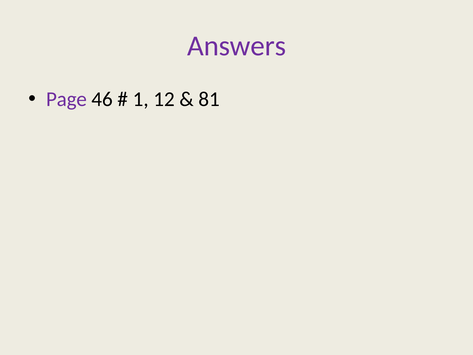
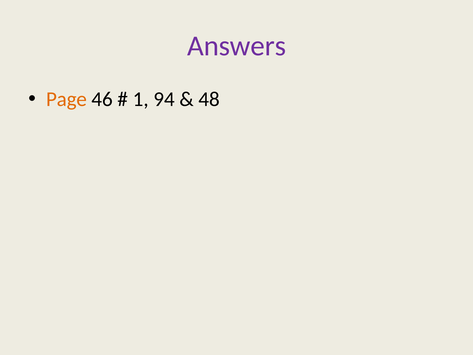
Page colour: purple -> orange
12: 12 -> 94
81: 81 -> 48
